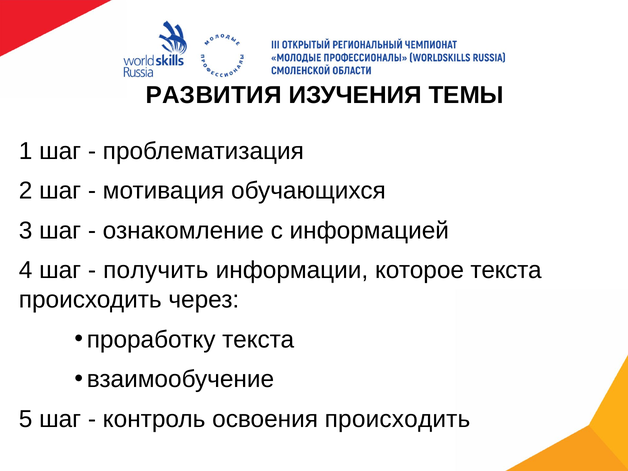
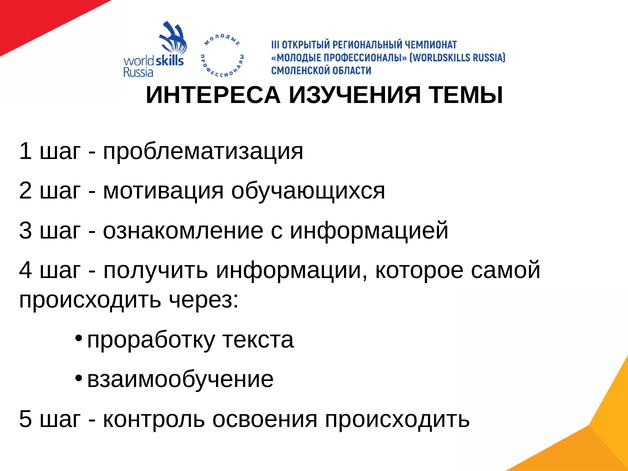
РАЗВИТИЯ: РАЗВИТИЯ -> ИНТЕРЕСА
которое текста: текста -> самой
